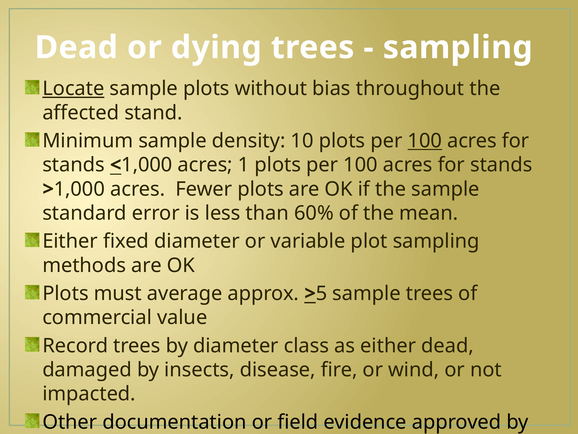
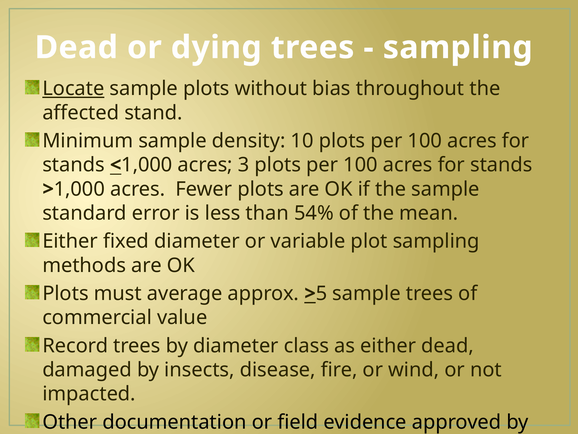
100 at (425, 141) underline: present -> none
1: 1 -> 3
60%: 60% -> 54%
